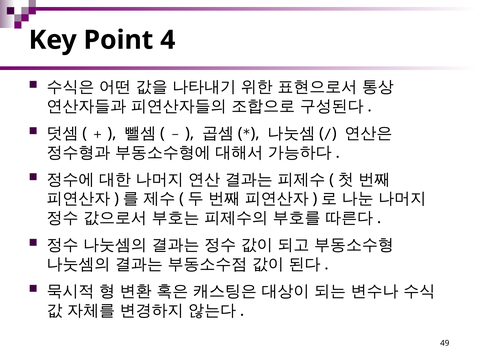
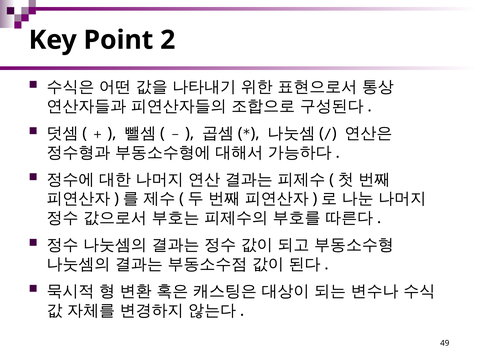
4: 4 -> 2
